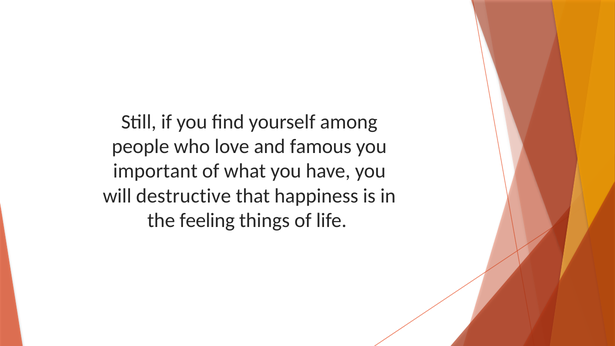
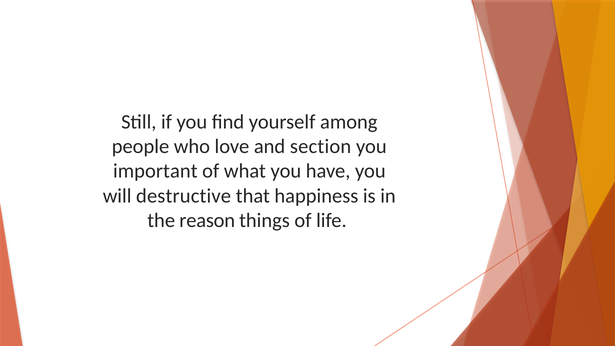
famous: famous -> section
feeling: feeling -> reason
